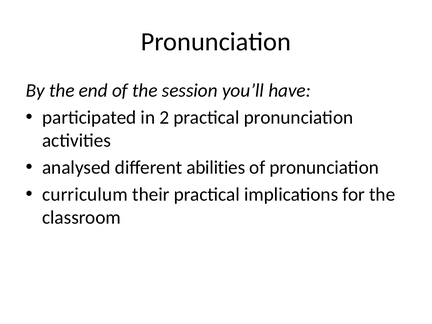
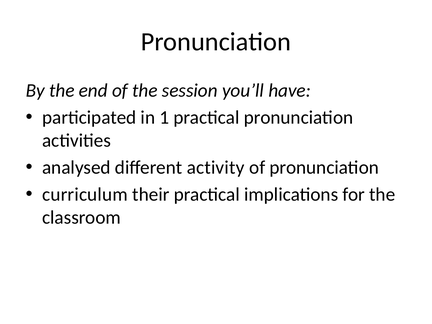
2: 2 -> 1
abilities: abilities -> activity
